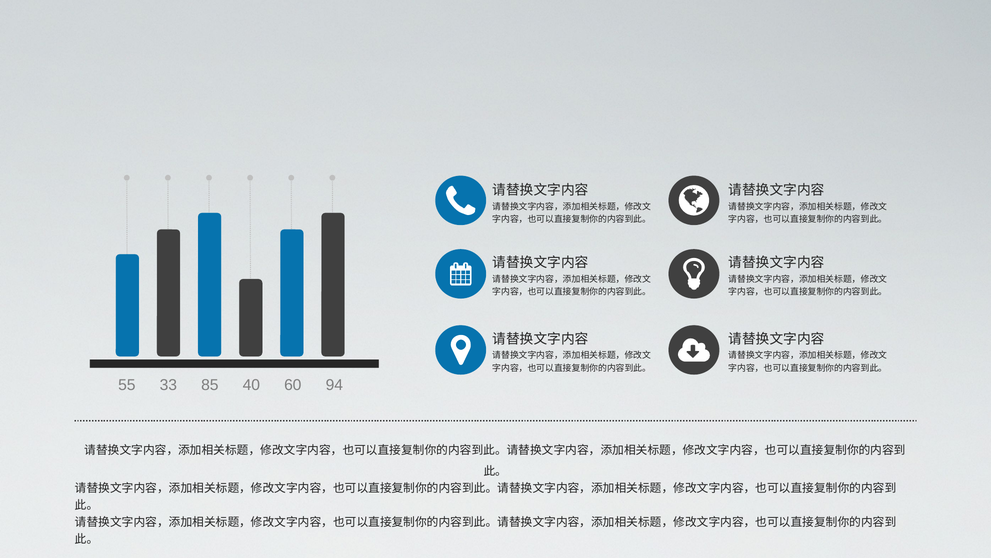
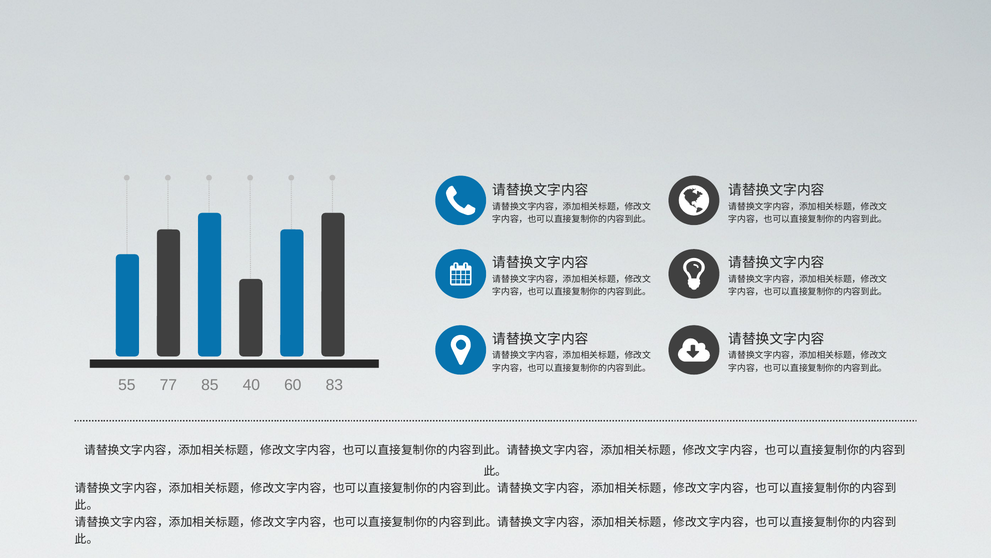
33: 33 -> 77
94: 94 -> 83
